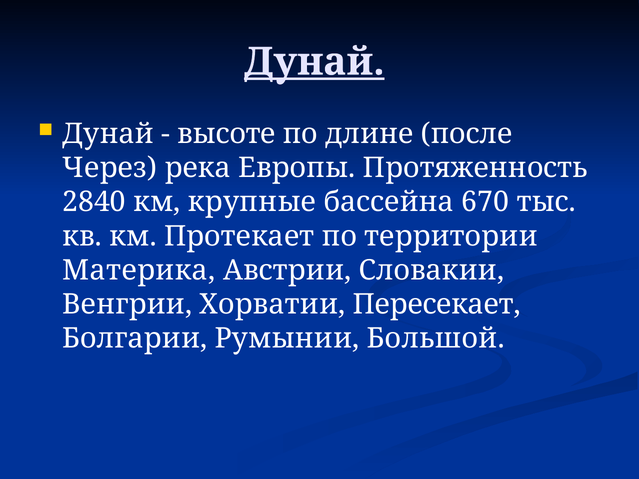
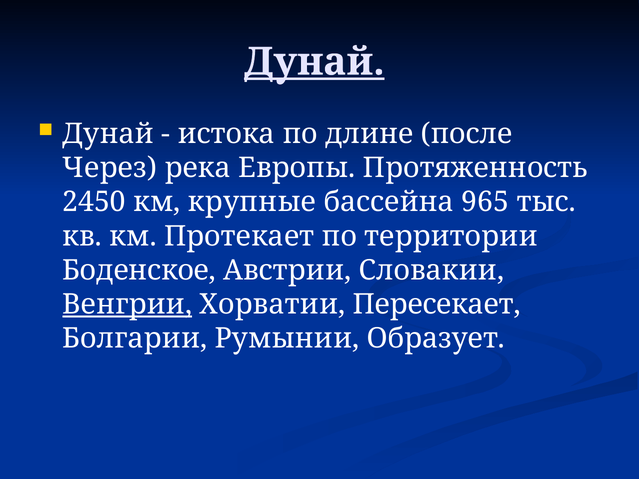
высоте: высоте -> истока
2840: 2840 -> 2450
670: 670 -> 965
Материка: Материка -> Боденское
Венгрии underline: none -> present
Большой: Большой -> Образует
